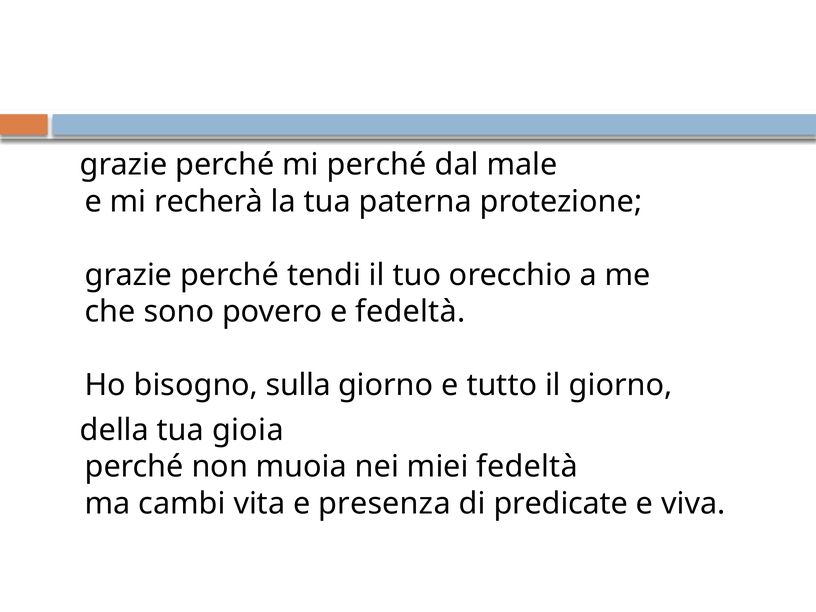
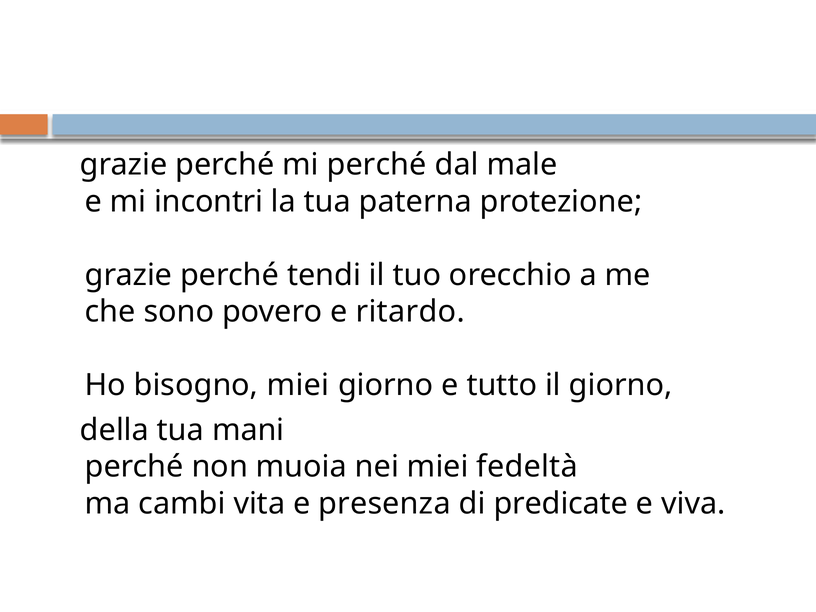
recherà: recherà -> incontri
e fedeltà: fedeltà -> ritardo
bisogno sulla: sulla -> miei
gioia: gioia -> mani
